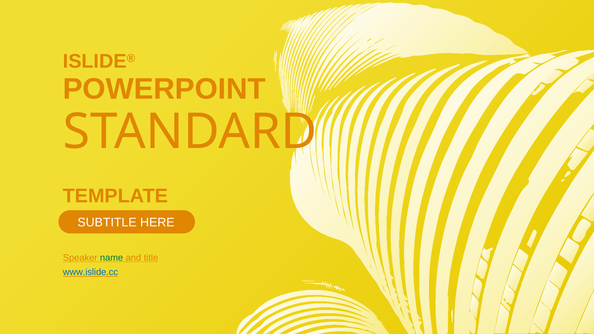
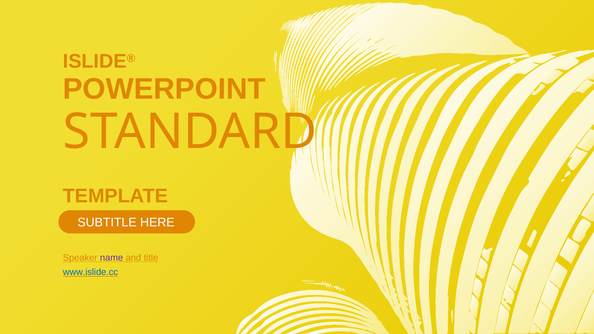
name colour: green -> purple
